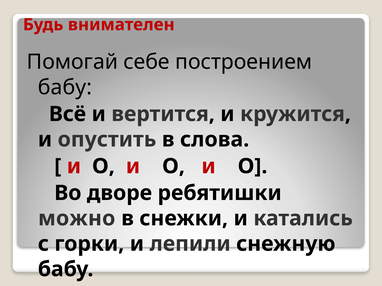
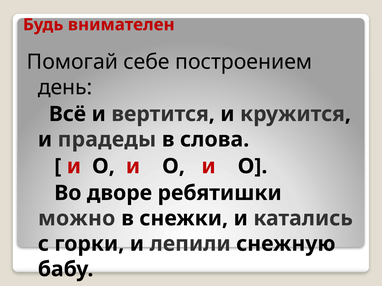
бабу at (65, 87): бабу -> день
опустить: опустить -> прадеды
